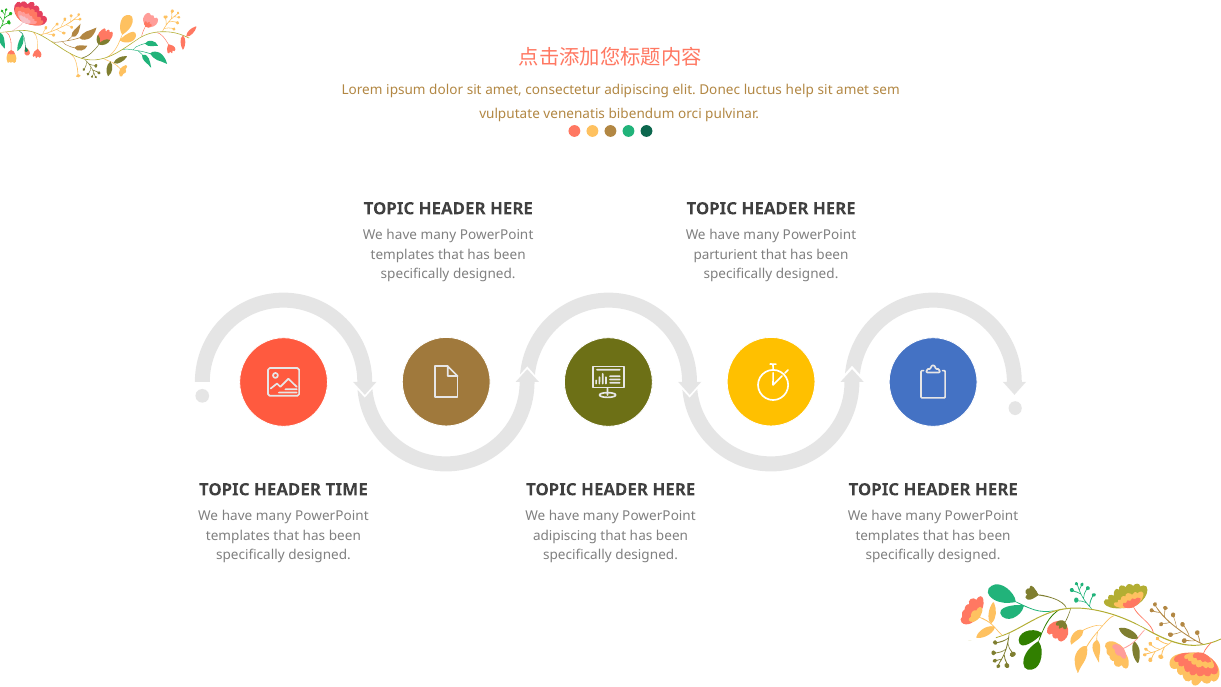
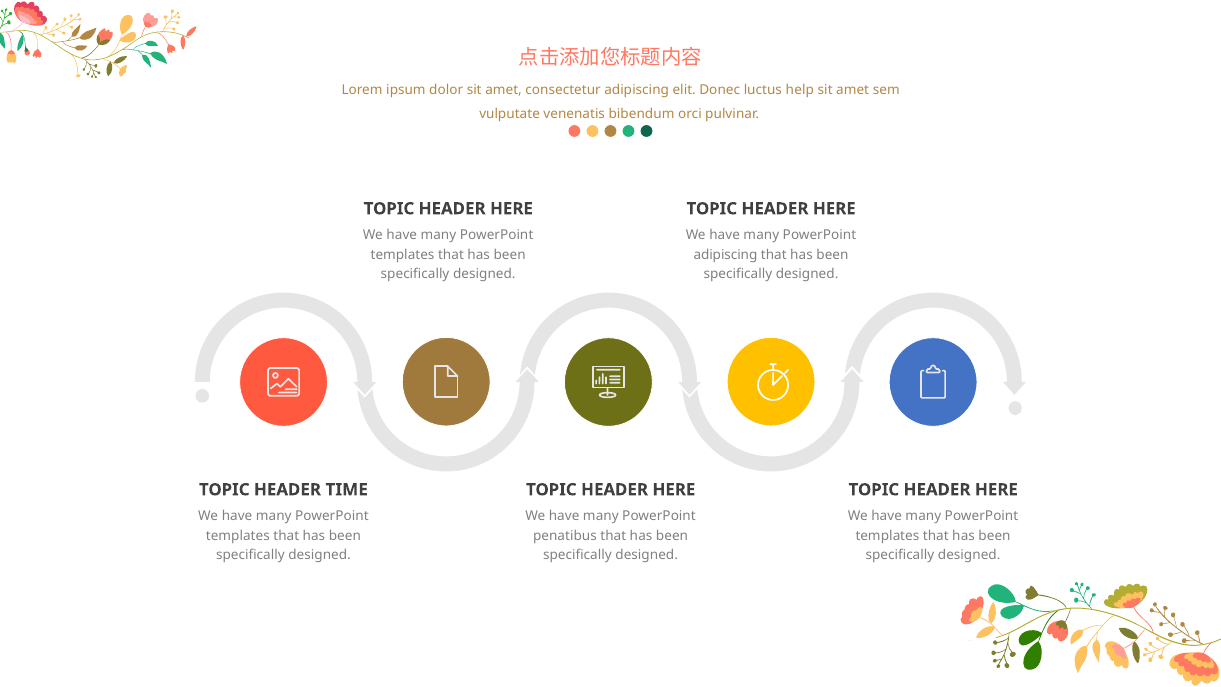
parturient at (725, 255): parturient -> adipiscing
adipiscing at (565, 536): adipiscing -> penatibus
